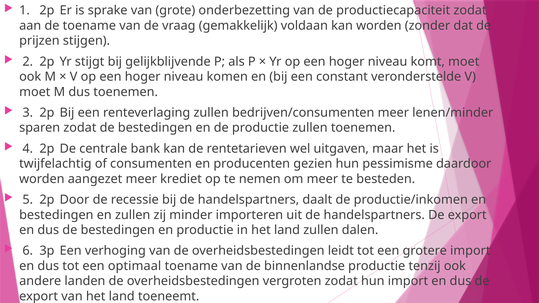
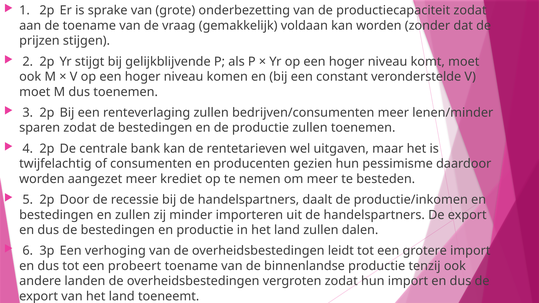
optimaal: optimaal -> probeert
